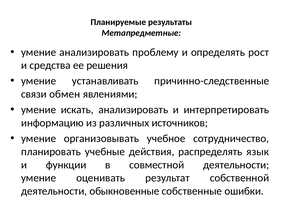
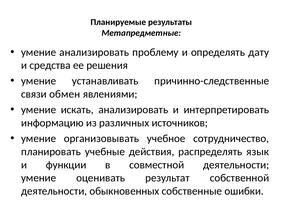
рост: рост -> дату
обыкновенные: обыкновенные -> обыкновенных
